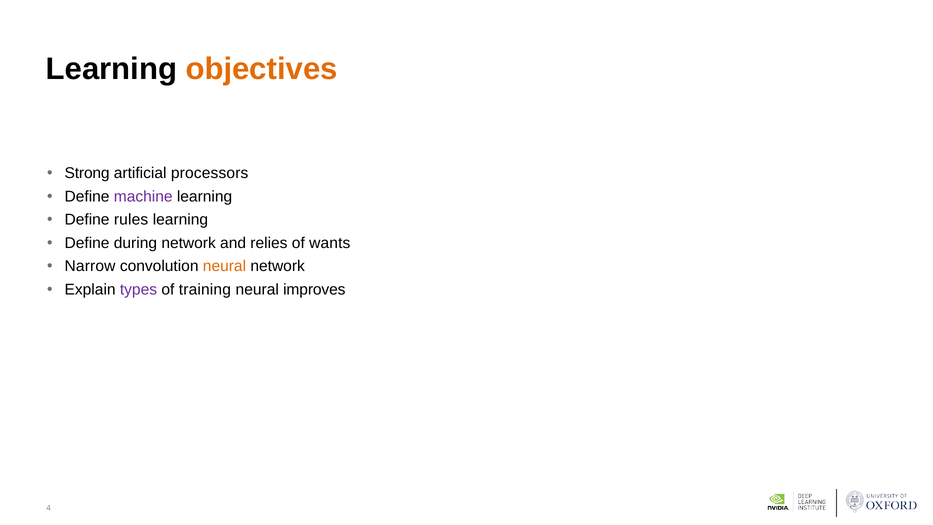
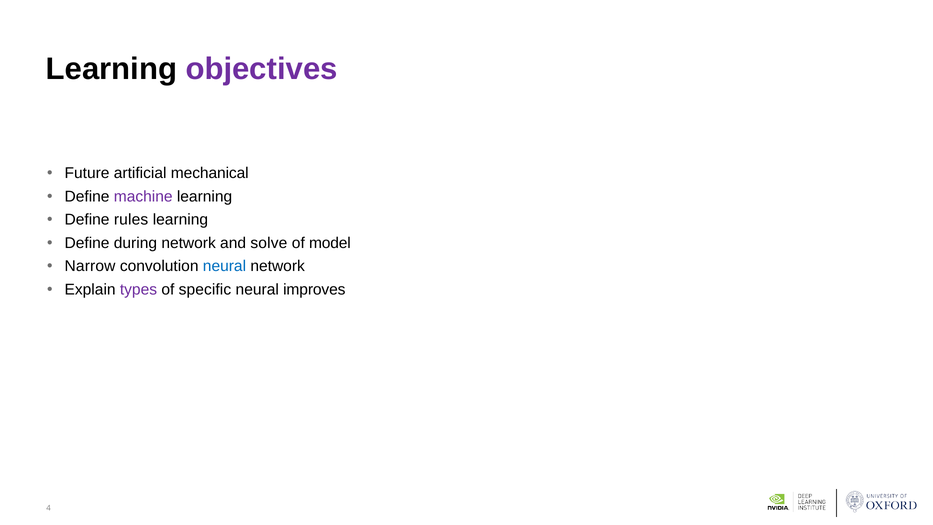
objectives colour: orange -> purple
Strong: Strong -> Future
processors: processors -> mechanical
relies: relies -> solve
wants: wants -> model
neural at (224, 266) colour: orange -> blue
training: training -> specific
